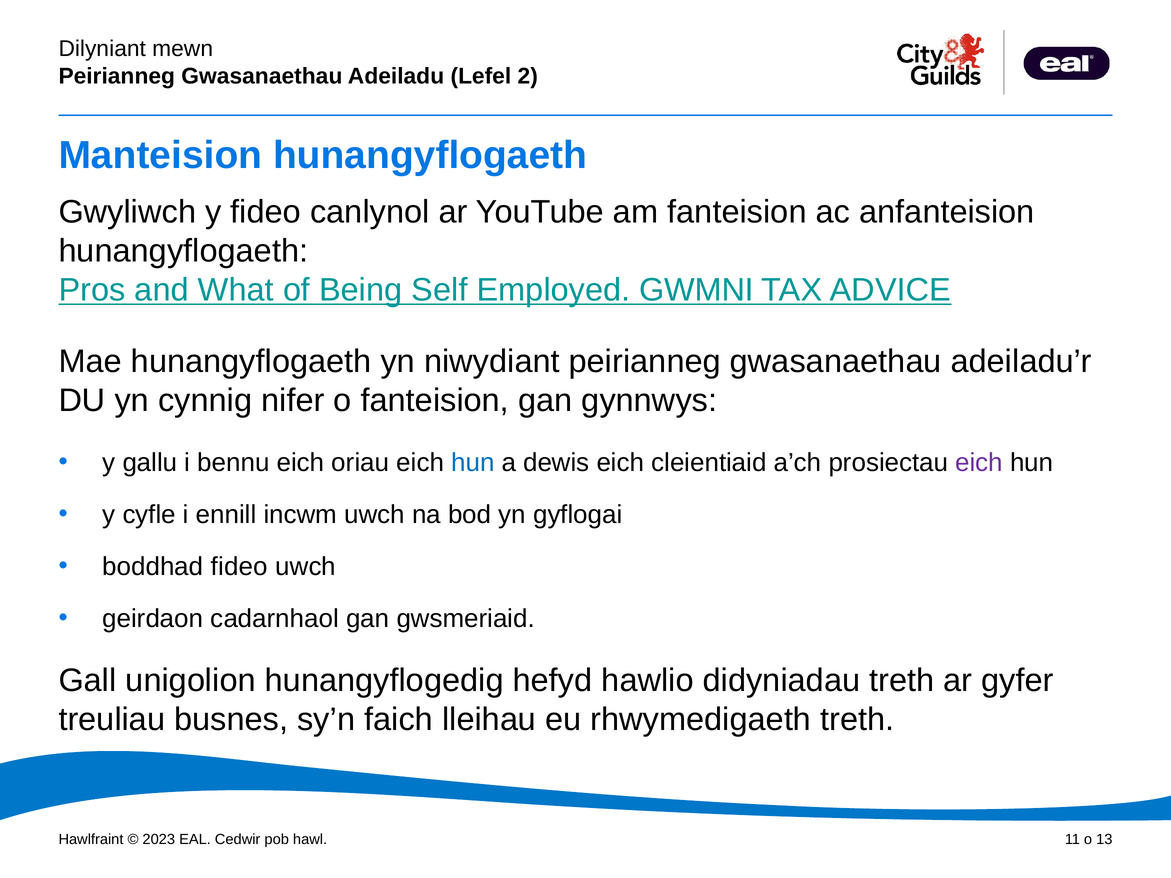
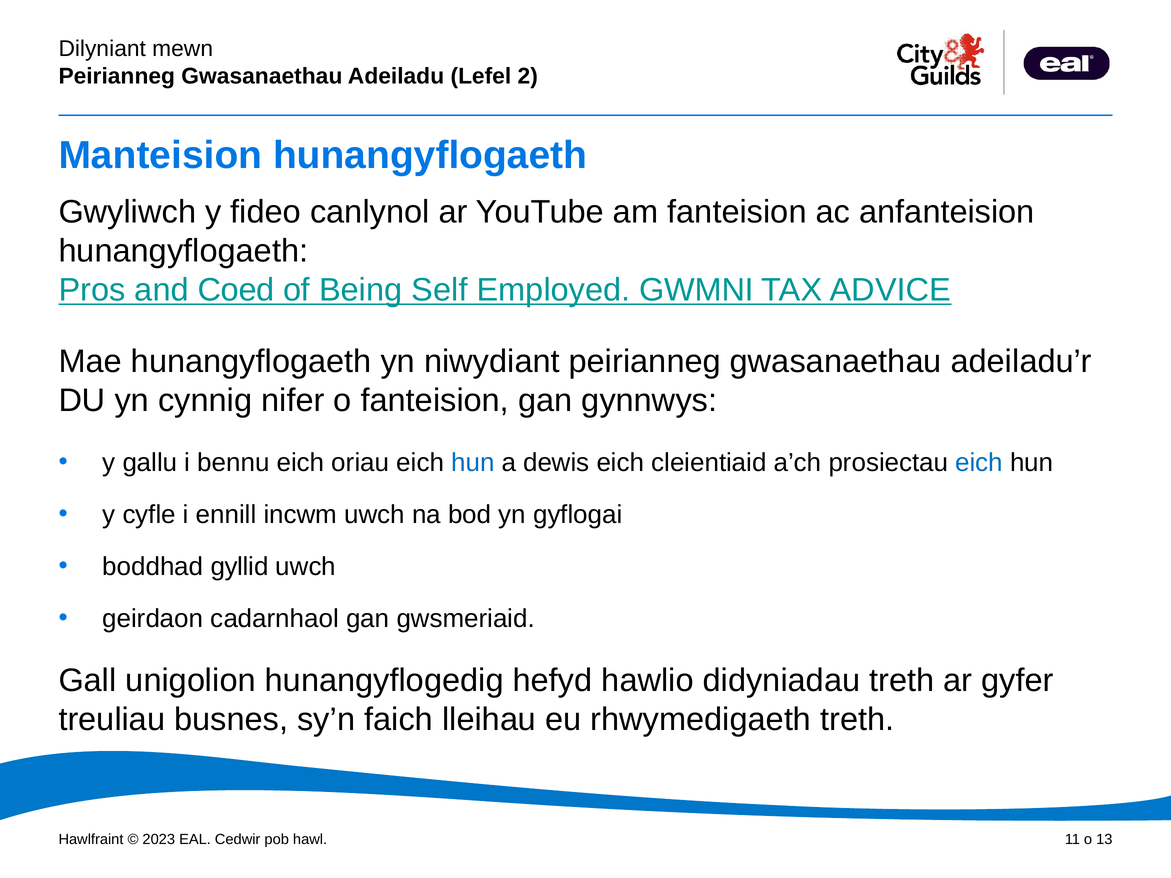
What: What -> Coed
eich at (979, 463) colour: purple -> blue
boddhad fideo: fideo -> gyllid
